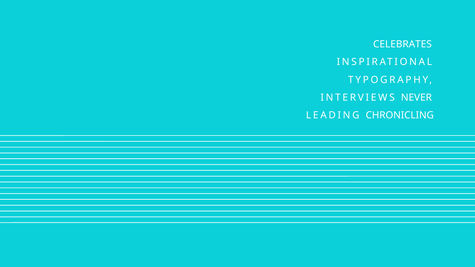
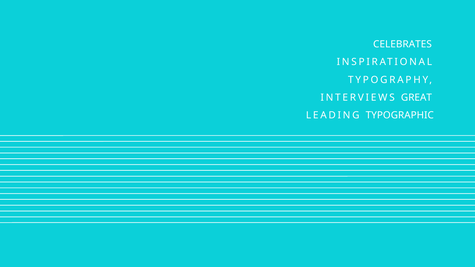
NEVER: NEVER -> GREAT
CHRONICLING: CHRONICLING -> TYPOGRAPHIC
